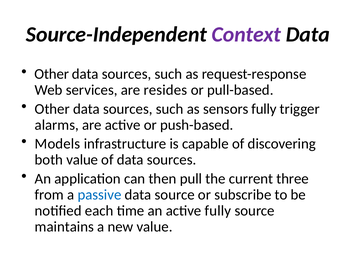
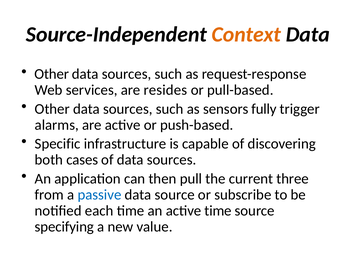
Context colour: purple -> orange
Models: Models -> Specific
both value: value -> cases
active fully: fully -> time
maintains: maintains -> specifying
